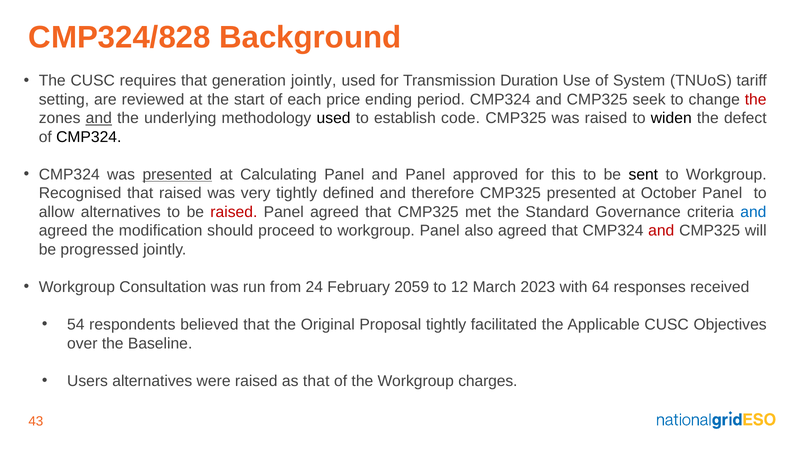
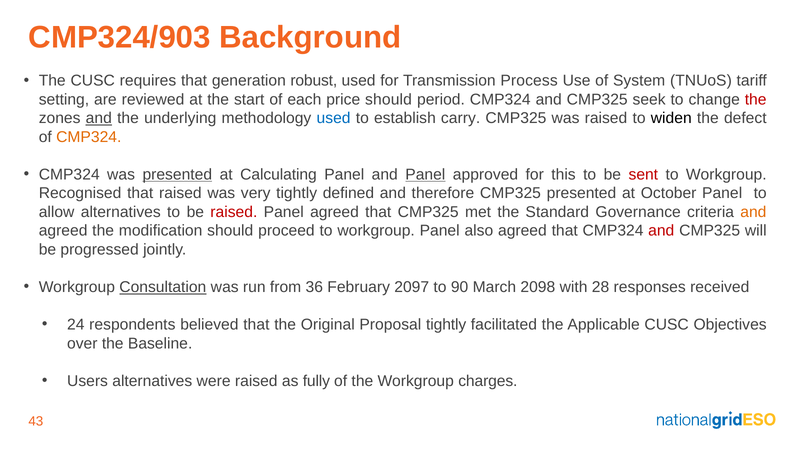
CMP324/828: CMP324/828 -> CMP324/903
generation jointly: jointly -> robust
Duration: Duration -> Process
price ending: ending -> should
used at (334, 118) colour: black -> blue
code: code -> carry
CMP324 at (89, 137) colour: black -> orange
Panel at (425, 175) underline: none -> present
sent colour: black -> red
and at (753, 212) colour: blue -> orange
Consultation underline: none -> present
24: 24 -> 36
2059: 2059 -> 2097
12: 12 -> 90
2023: 2023 -> 2098
64: 64 -> 28
54: 54 -> 24
as that: that -> fully
